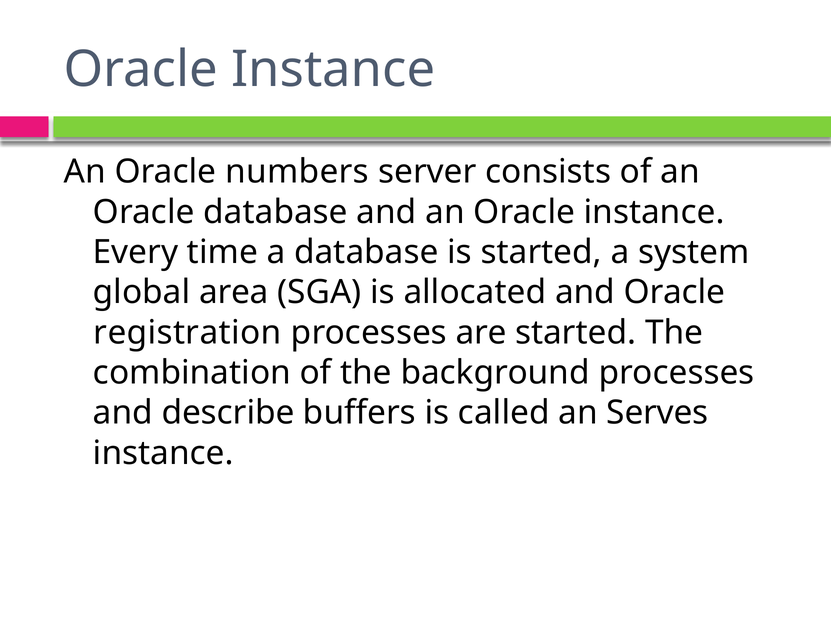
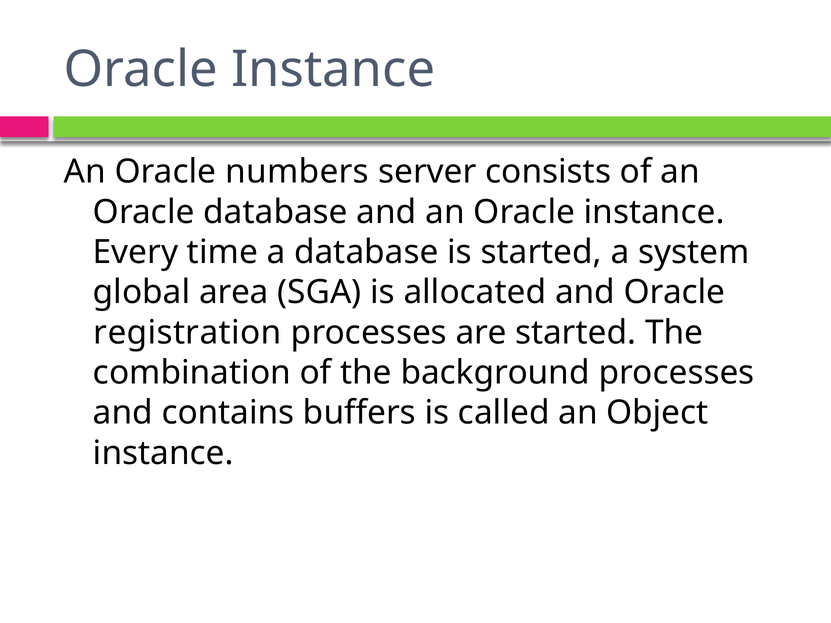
describe: describe -> contains
Serves: Serves -> Object
